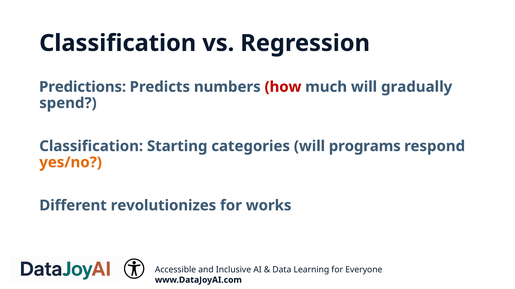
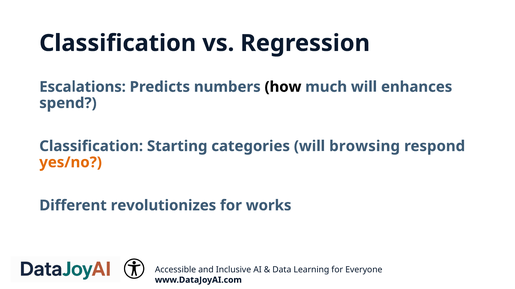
Predictions: Predictions -> Escalations
how colour: red -> black
gradually: gradually -> enhances
programs: programs -> browsing
